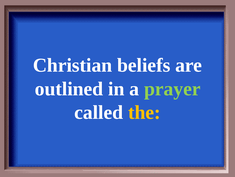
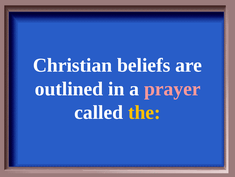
prayer colour: light green -> pink
